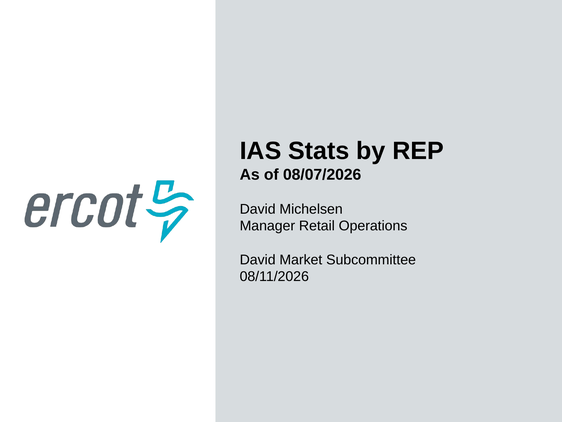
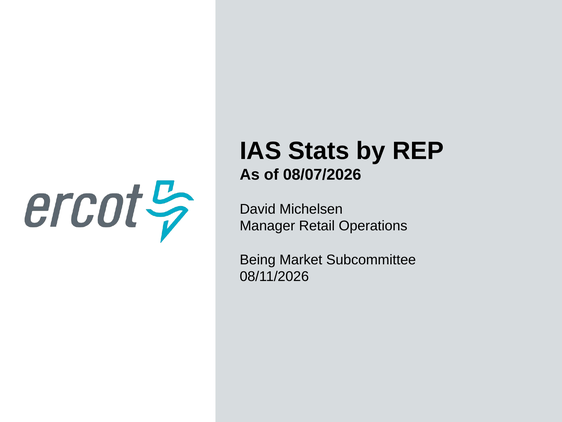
David at (258, 259): David -> Being
